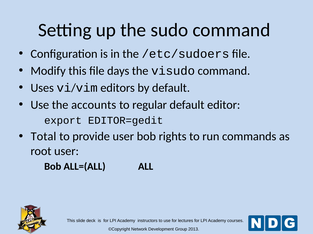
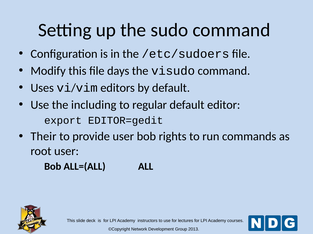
accounts: accounts -> including
Total: Total -> Their
